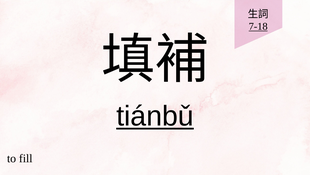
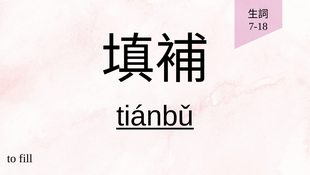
7-18 underline: present -> none
